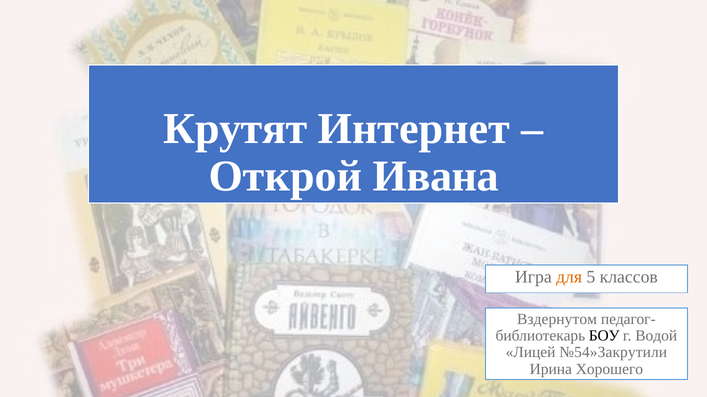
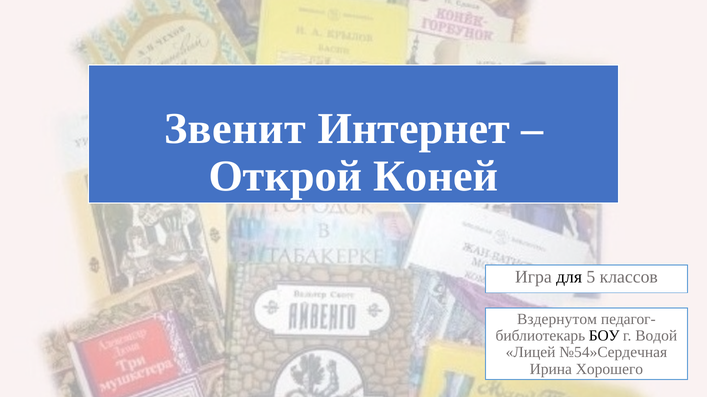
Крутят: Крутят -> Звенит
Ивана: Ивана -> Коней
для colour: orange -> black
№54»Закрутили: №54»Закрутили -> №54»Сердечная
